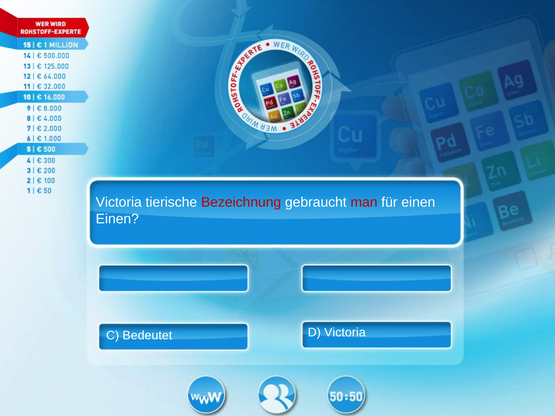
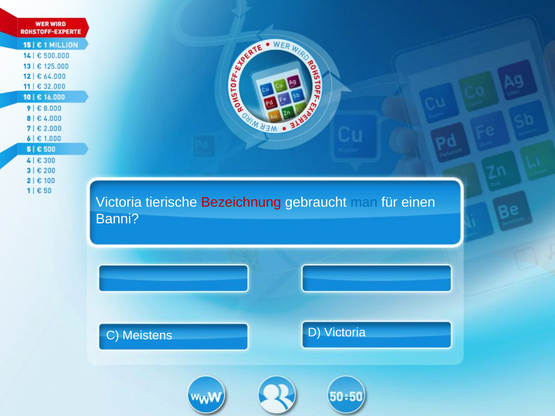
man colour: red -> blue
Einen at (117, 219): Einen -> Banni
Bedeutet: Bedeutet -> Meistens
